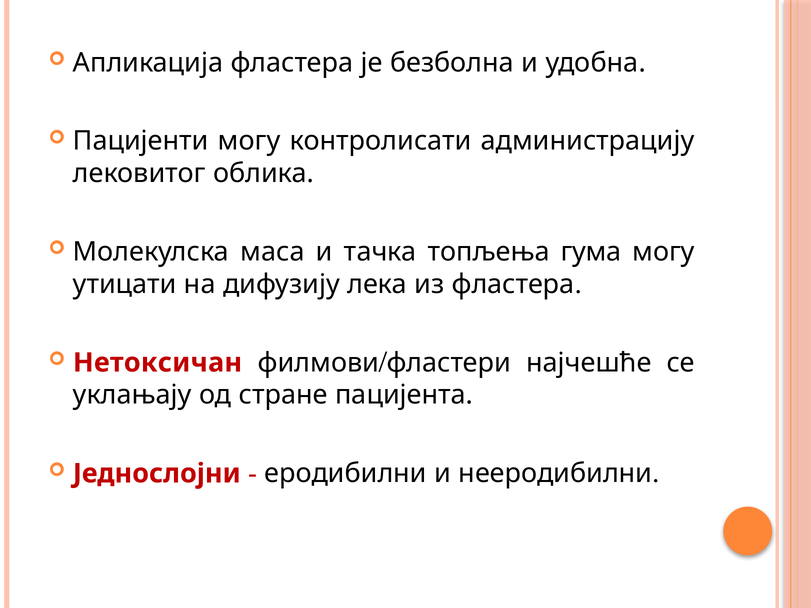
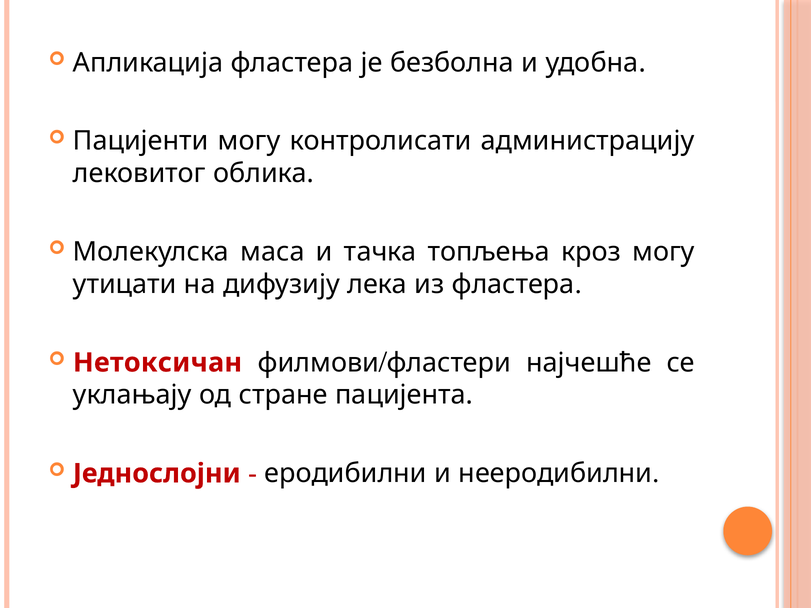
гума: гума -> кроз
